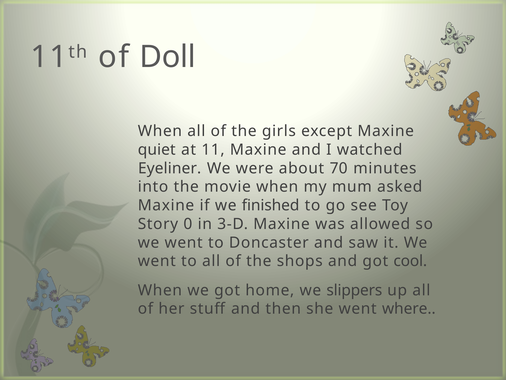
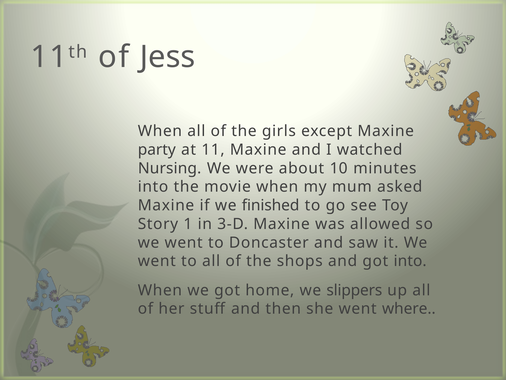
Doll: Doll -> Jess
quiet: quiet -> party
Eyeliner: Eyeliner -> Nursing
70: 70 -> 10
0: 0 -> 1
got cool: cool -> into
